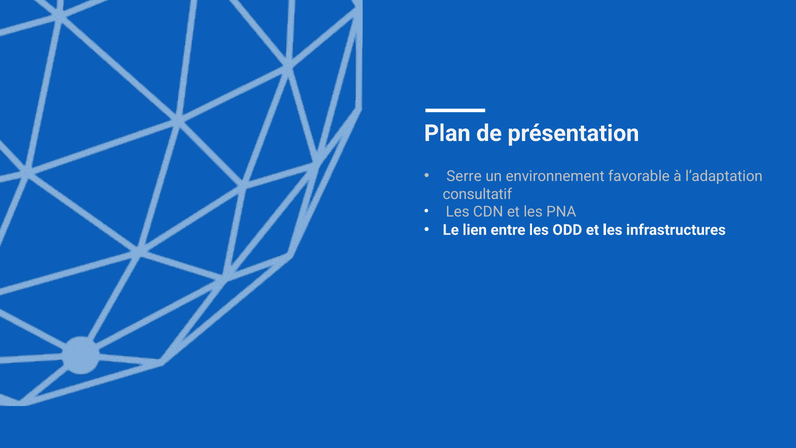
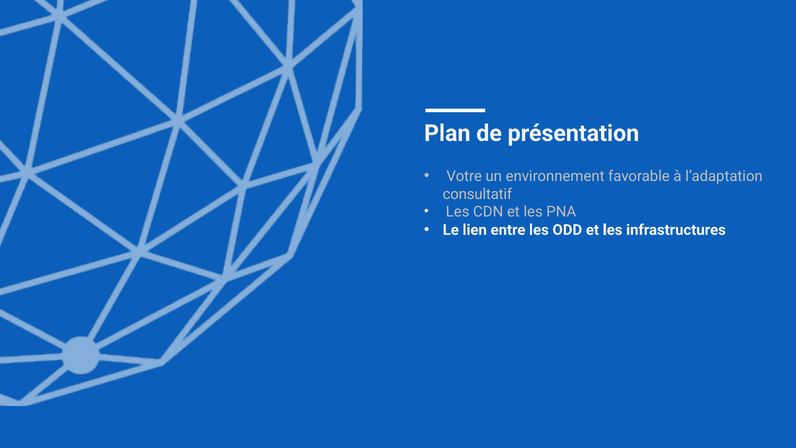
Serre: Serre -> Votre
